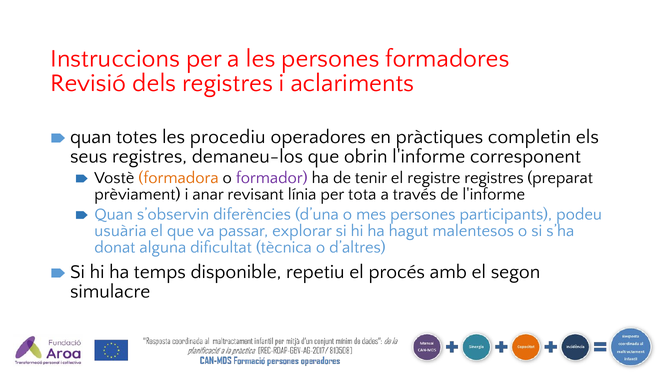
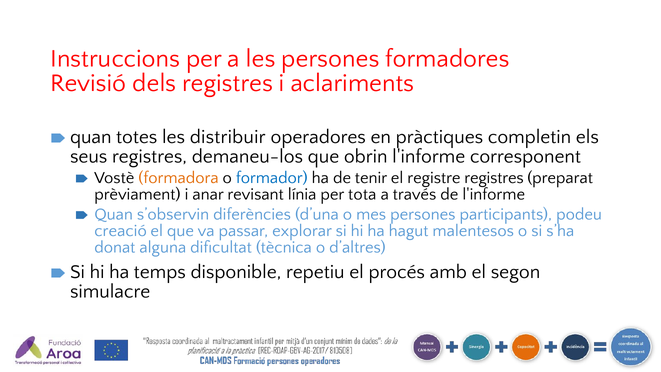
procediu: procediu -> distribuir
formador colour: purple -> blue
usuària: usuària -> creació
